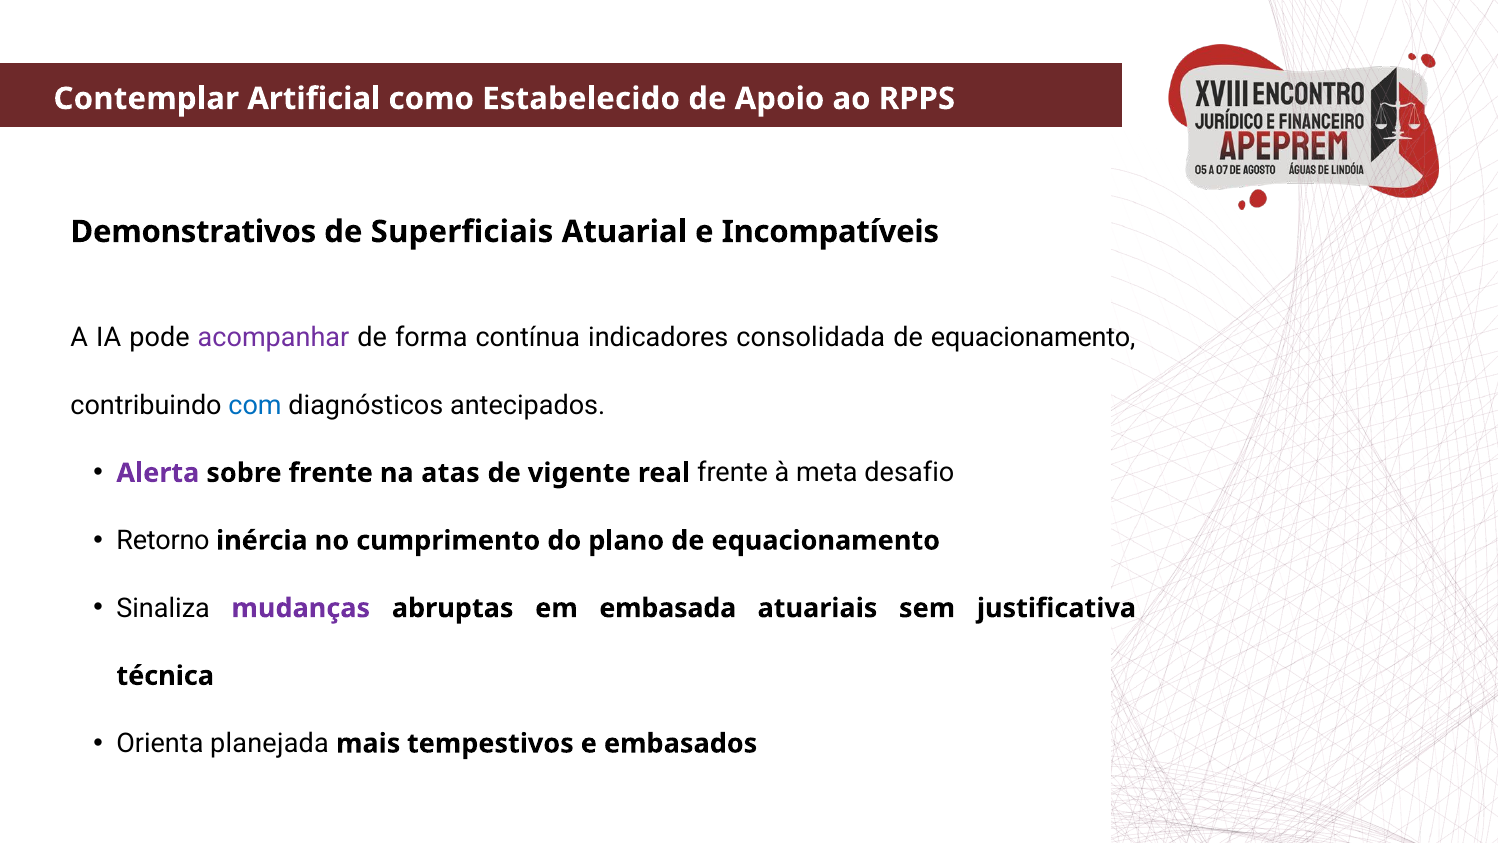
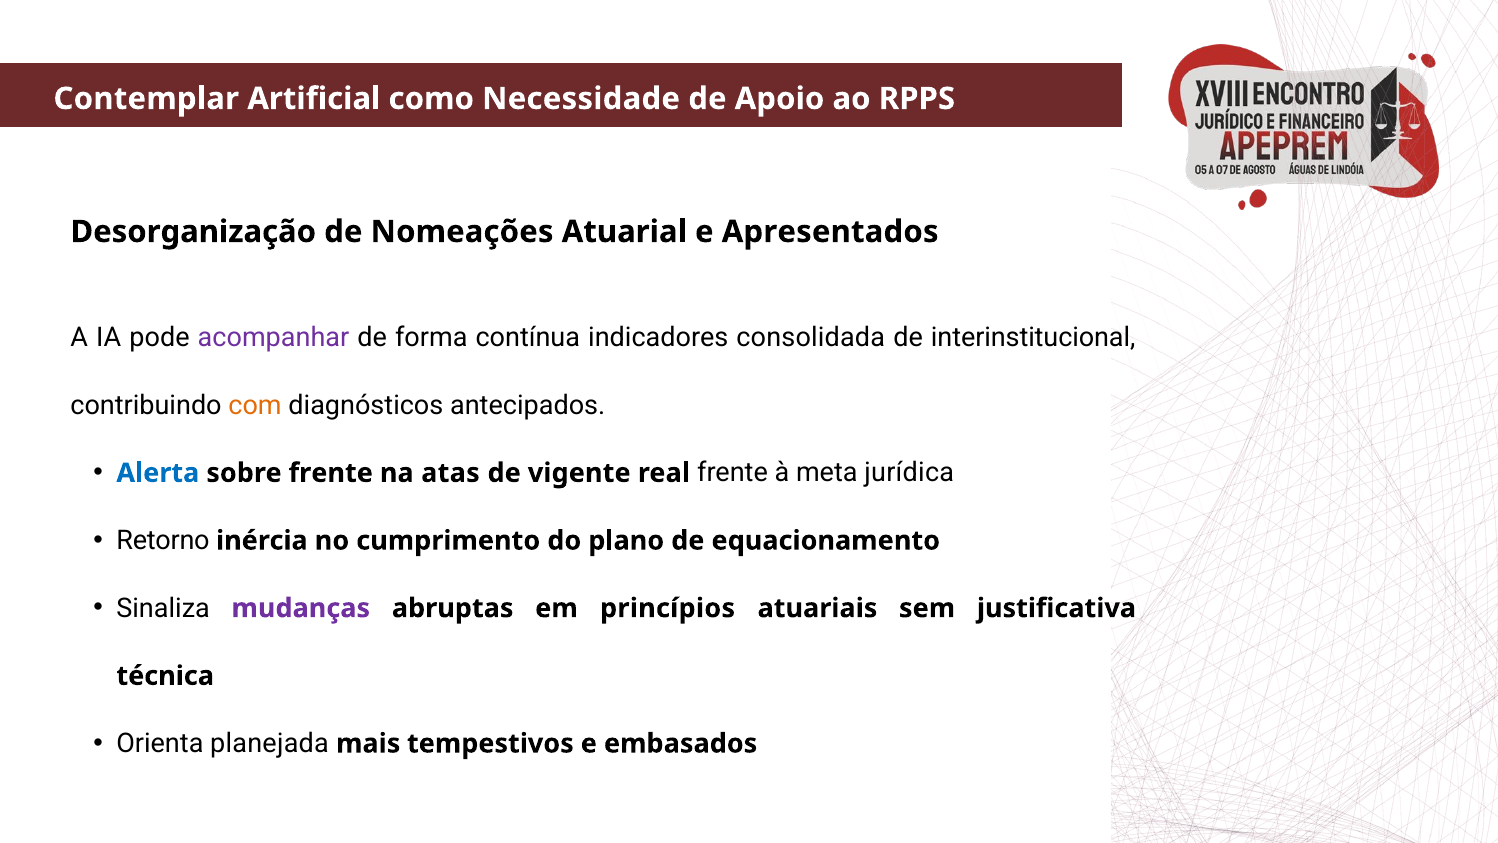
Estabelecido: Estabelecido -> Necessidade
Demonstrativos: Demonstrativos -> Desorganização
Superficiais: Superficiais -> Nomeações
Incompatíveis: Incompatíveis -> Apresentados
equacionamento at (1033, 338): equacionamento -> interinstitucional
com colour: blue -> orange
Alerta colour: purple -> blue
desafio: desafio -> jurídica
embasada: embasada -> princípios
